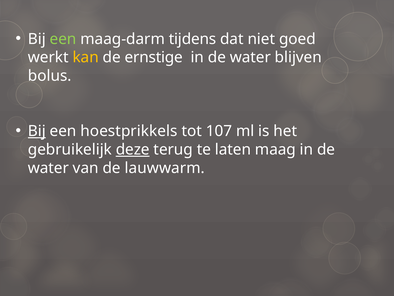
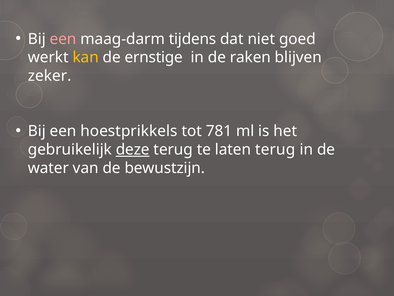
een at (63, 39) colour: light green -> pink
water at (250, 57): water -> raken
bolus: bolus -> zeker
Bij at (37, 131) underline: present -> none
107: 107 -> 781
laten maag: maag -> terug
lauwwarm: lauwwarm -> bewustzijn
